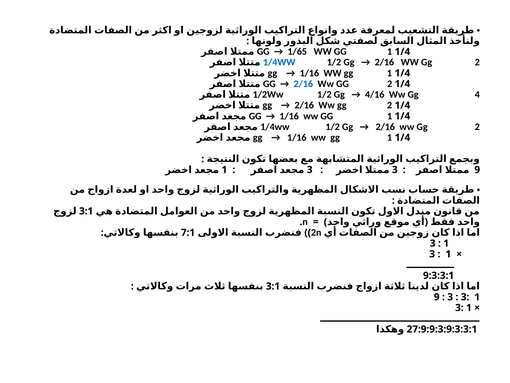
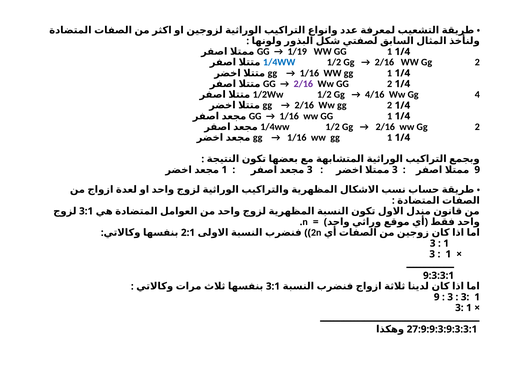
1/65: 1/65 -> 1/19
2/16 at (303, 84) colour: blue -> purple
7:1: 7:1 -> 2:1
